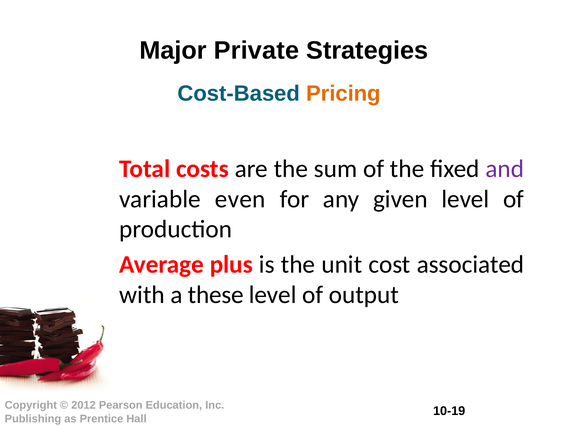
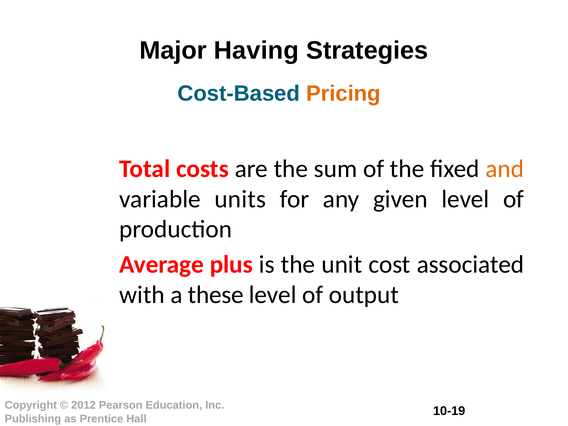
Private: Private -> Having
and colour: purple -> orange
even: even -> units
